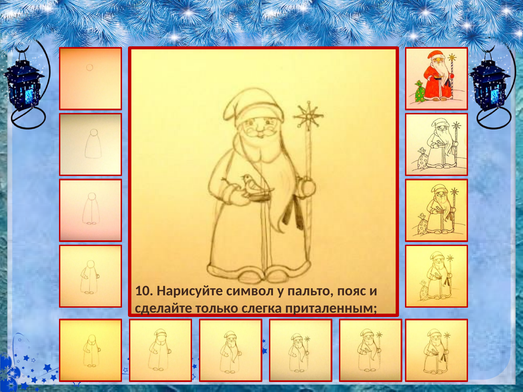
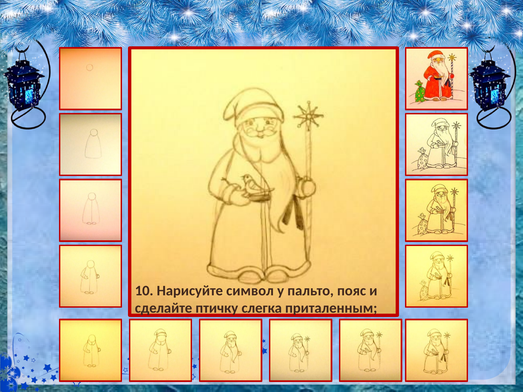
только: только -> птичку
